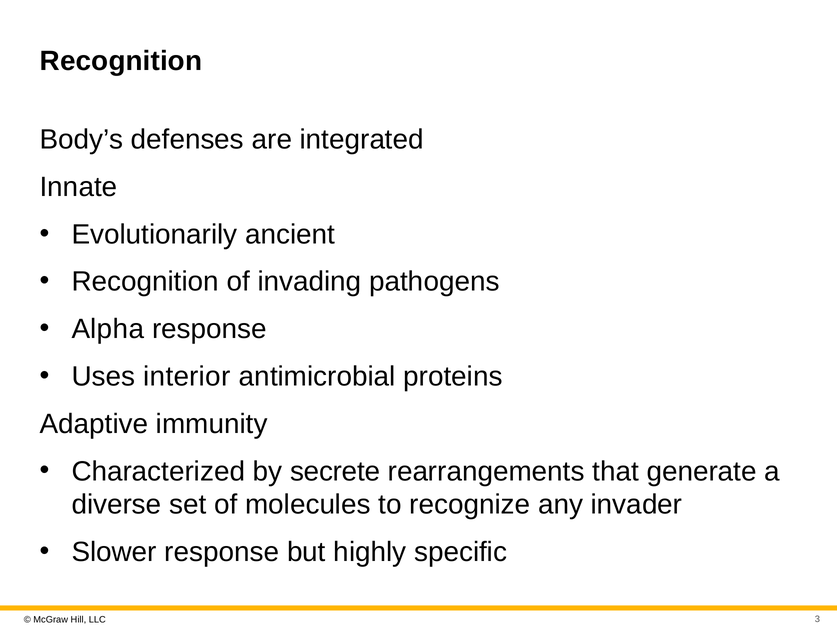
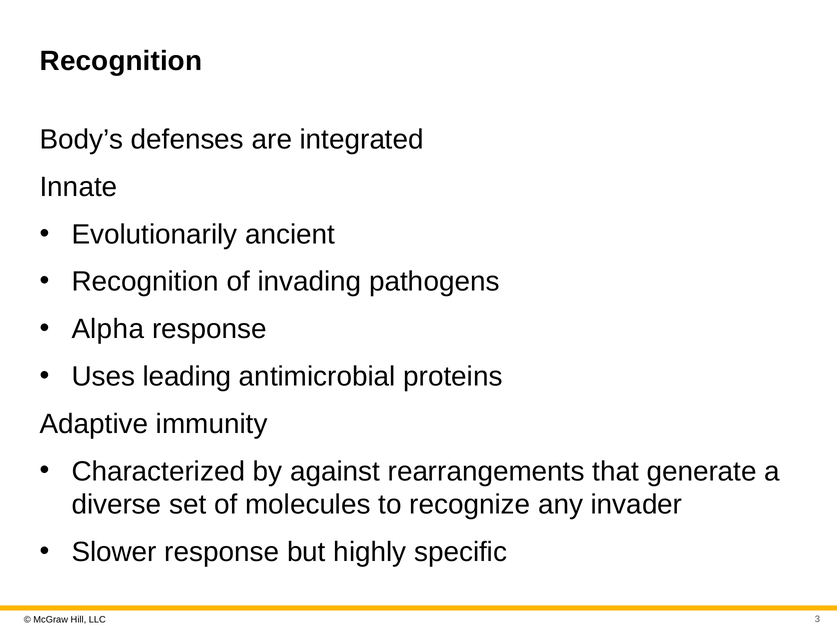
interior: interior -> leading
secrete: secrete -> against
